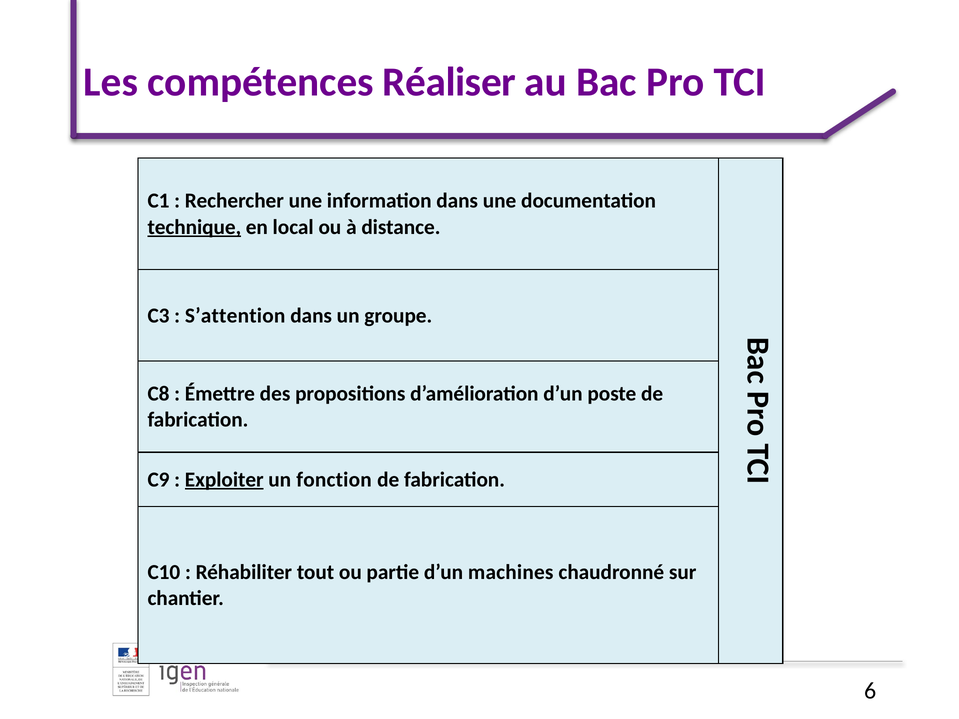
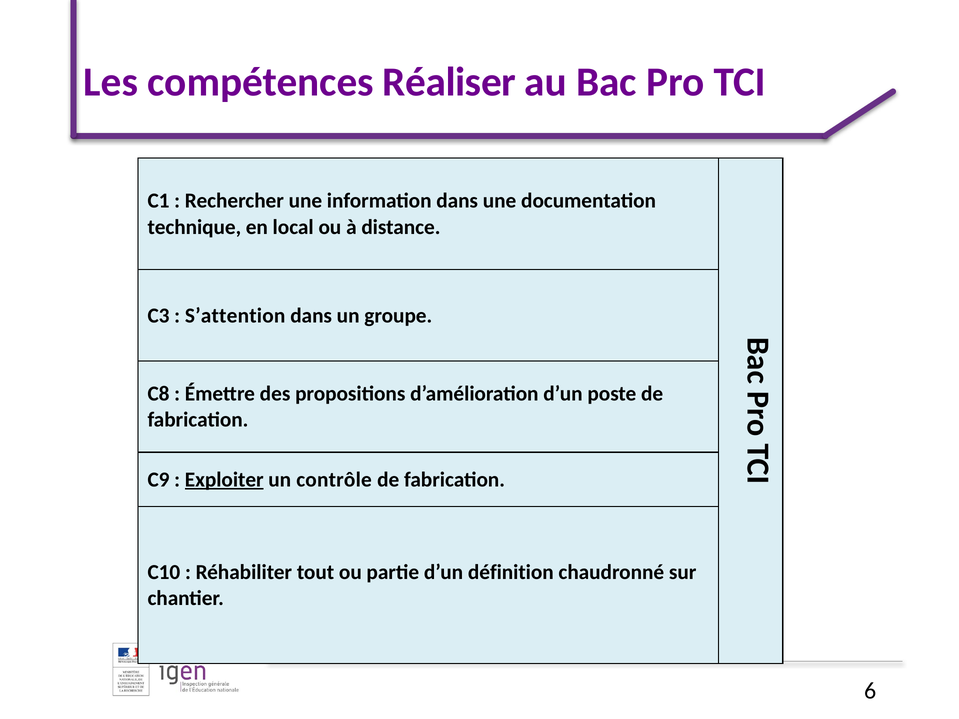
technique underline: present -> none
fonction: fonction -> contrôle
machines: machines -> définition
